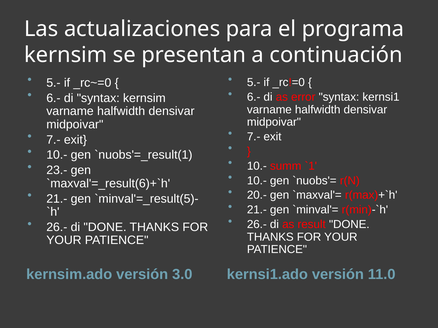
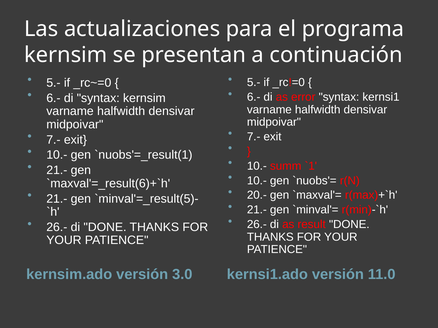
23.- at (57, 171): 23.- -> 21.-
